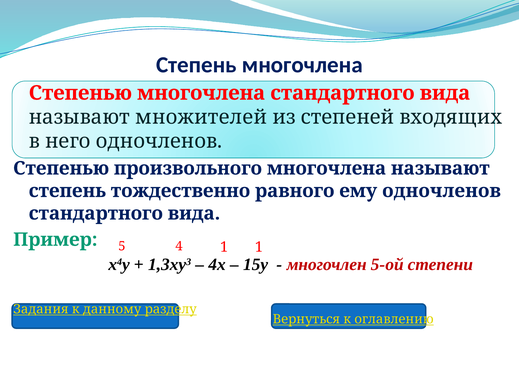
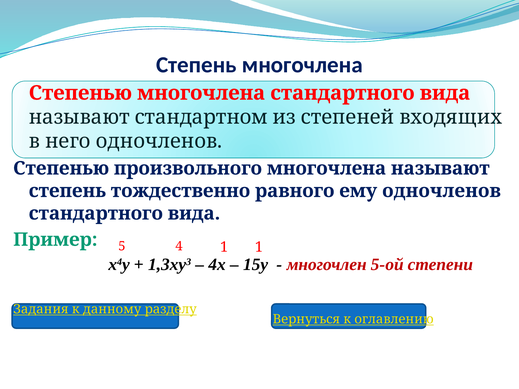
множителей: множителей -> стандартном
